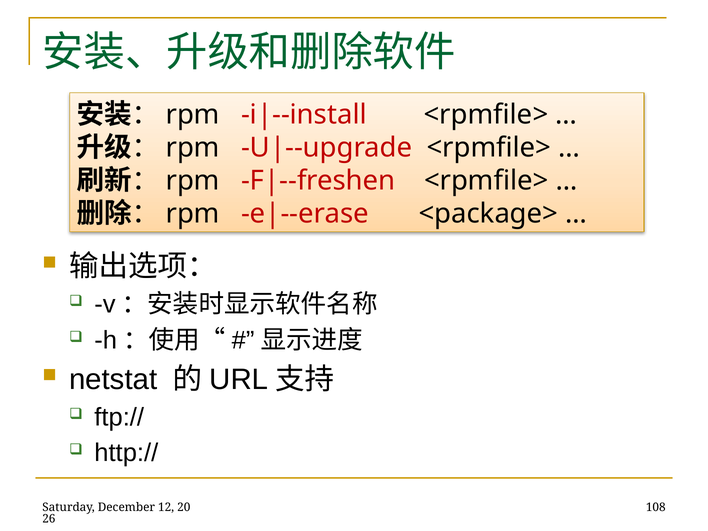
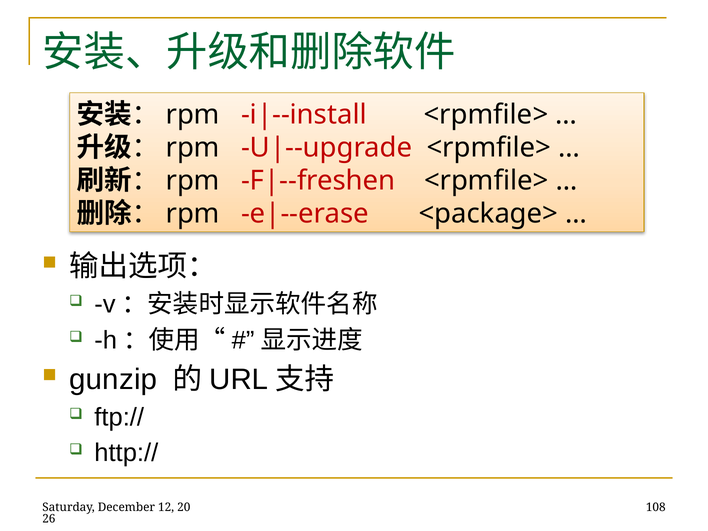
netstat: netstat -> gunzip
